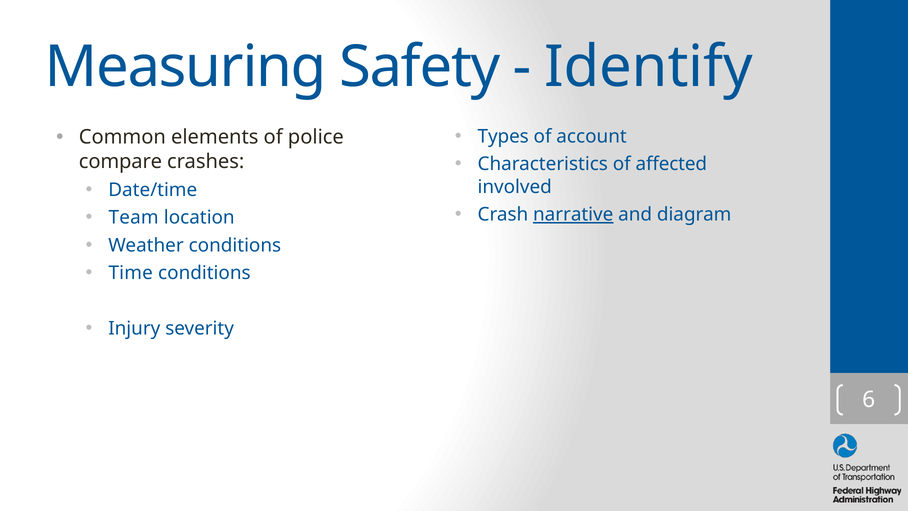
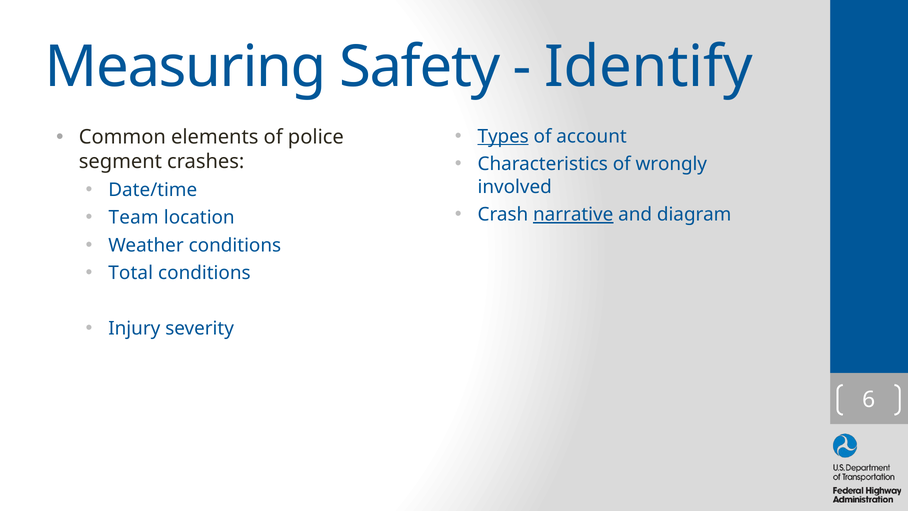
Types underline: none -> present
affected: affected -> wrongly
compare: compare -> segment
Time: Time -> Total
